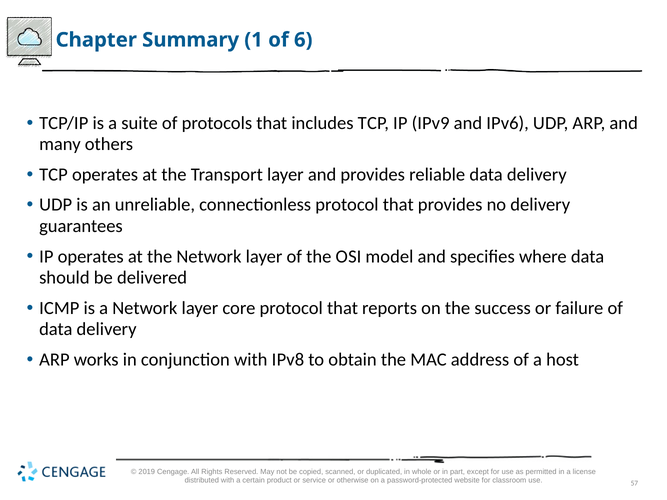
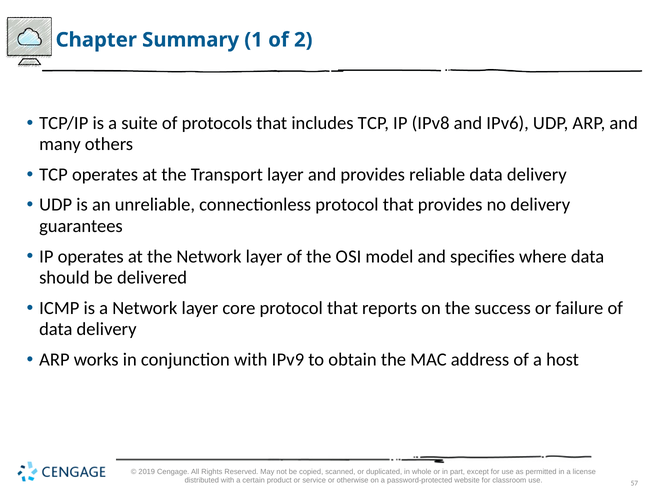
of 6: 6 -> 2
9: 9 -> 8
8: 8 -> 9
